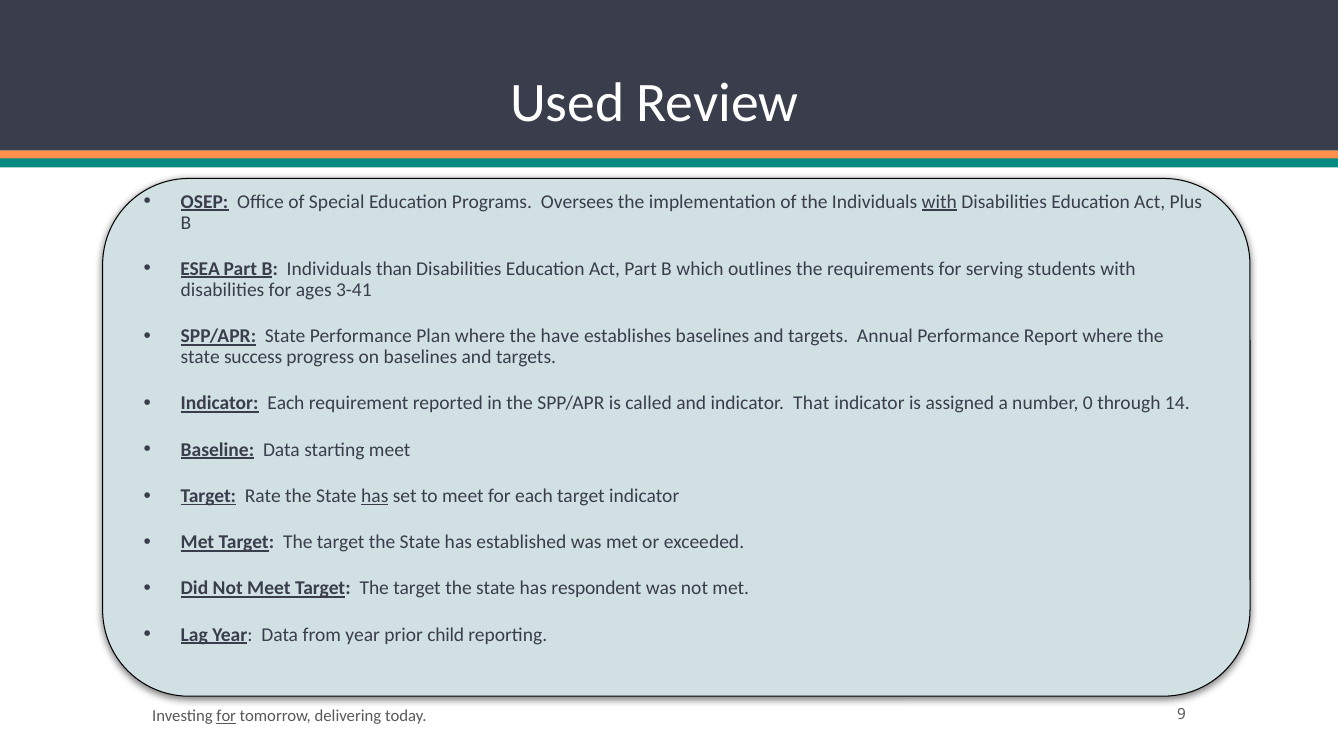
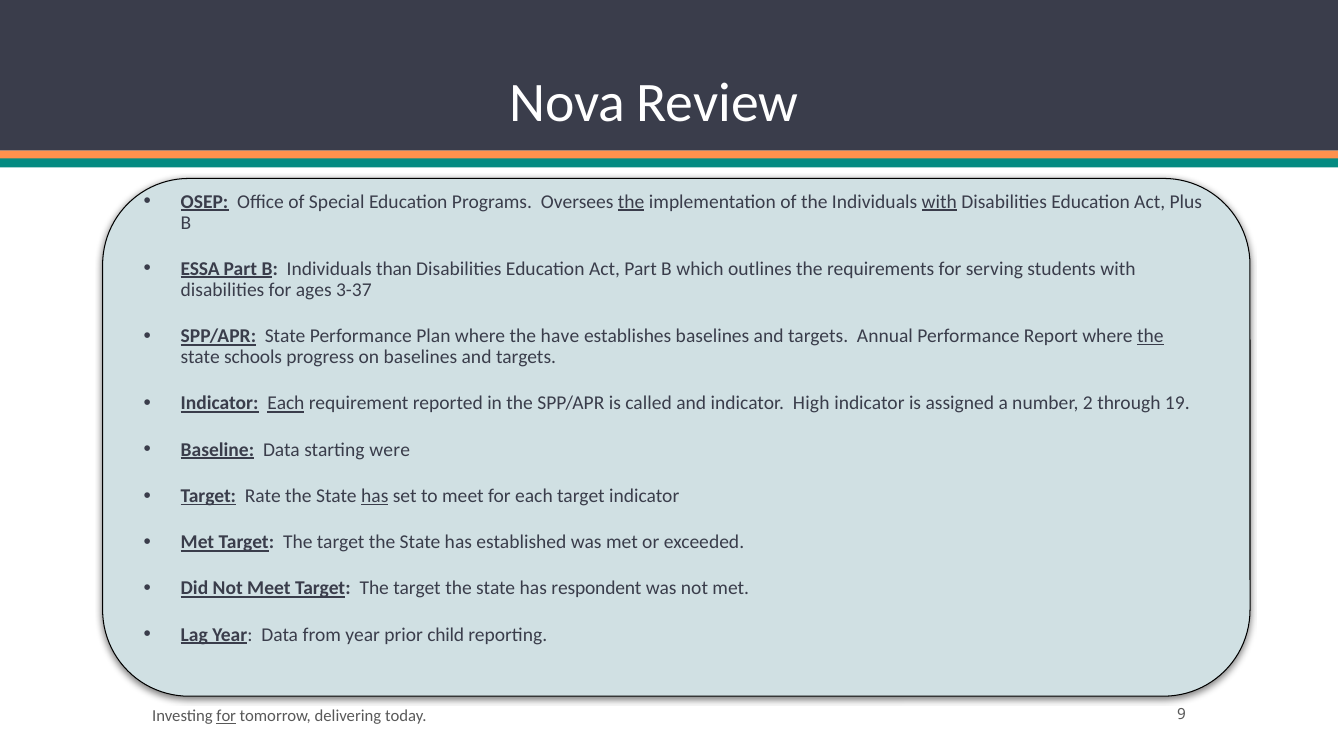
Used: Used -> Nova
the at (631, 201) underline: none -> present
ESEA: ESEA -> ESSA
3-41: 3-41 -> 3-37
the at (1150, 336) underline: none -> present
success: success -> schools
Each at (286, 403) underline: none -> present
That: That -> High
0: 0 -> 2
14: 14 -> 19
starting meet: meet -> were
